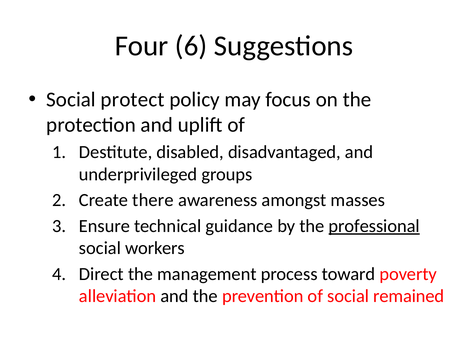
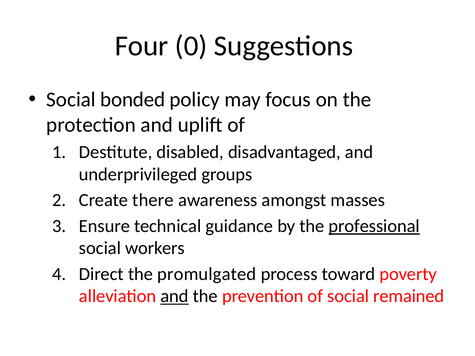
6: 6 -> 0
protect: protect -> bonded
management: management -> promulgated
and at (175, 296) underline: none -> present
